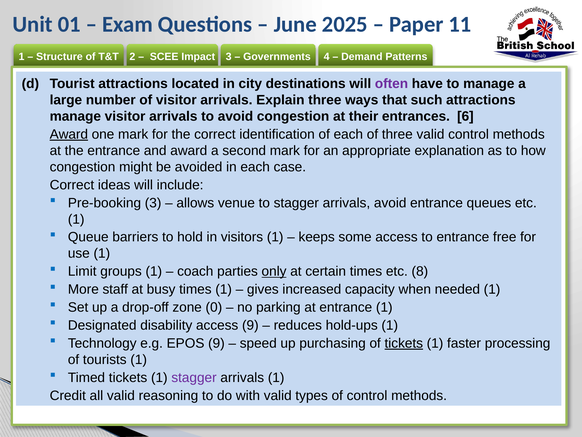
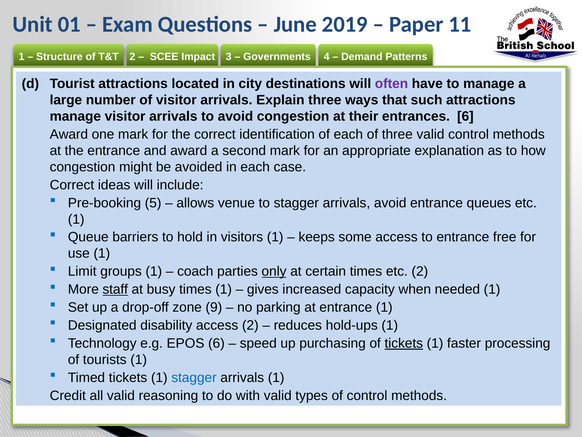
2025: 2025 -> 2019
Award at (69, 134) underline: present -> none
Pre-booking 3: 3 -> 5
etc 8: 8 -> 2
staff underline: none -> present
0: 0 -> 9
access 9: 9 -> 2
EPOS 9: 9 -> 6
stagger at (194, 377) colour: purple -> blue
